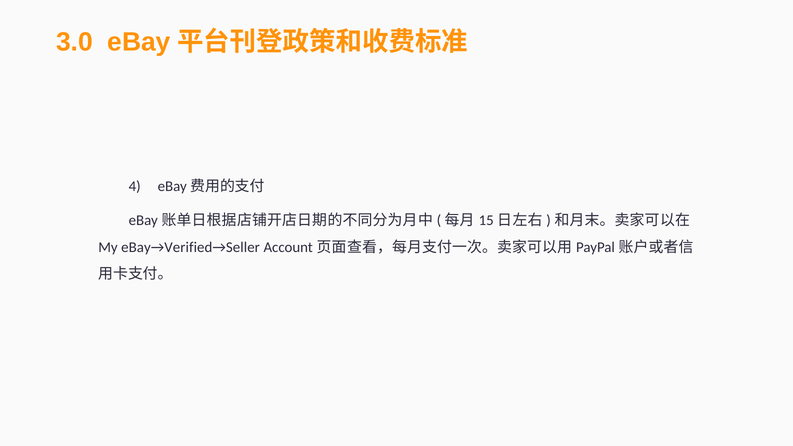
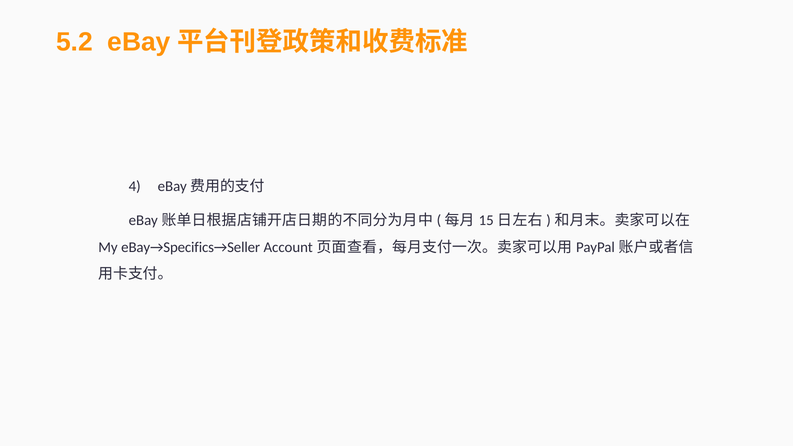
3.0: 3.0 -> 5.2
eBay→Verified→Seller: eBay→Verified→Seller -> eBay→Specifics→Seller
